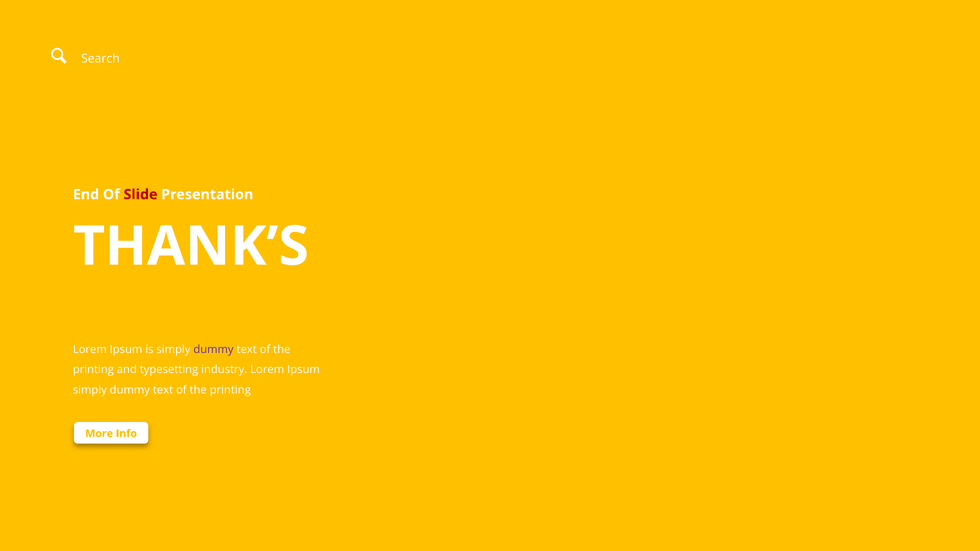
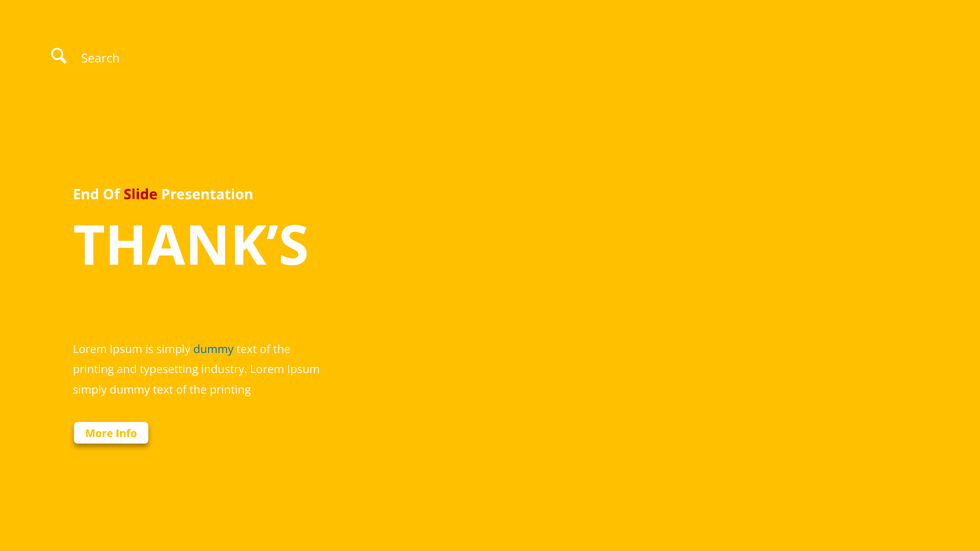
dummy at (213, 350) colour: purple -> blue
